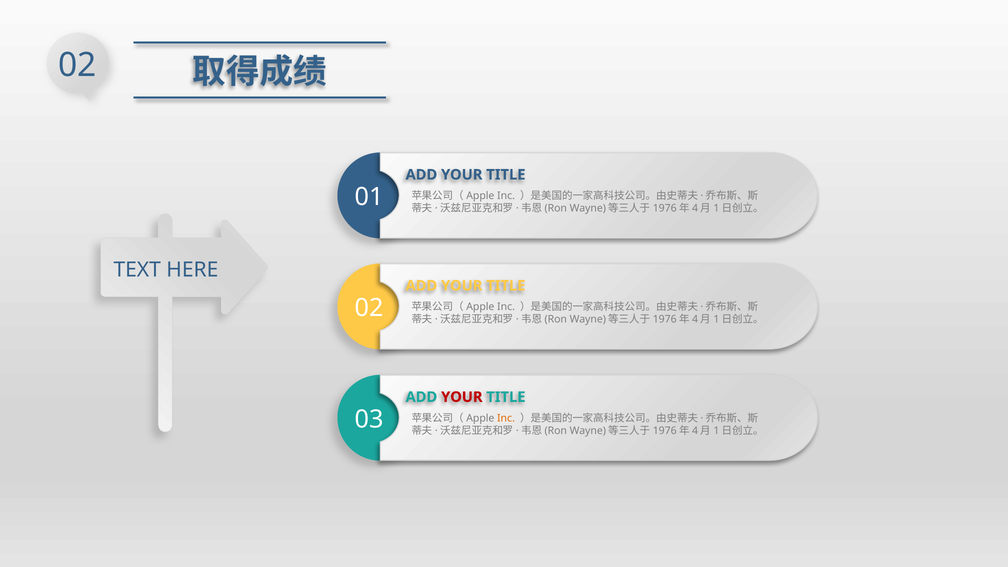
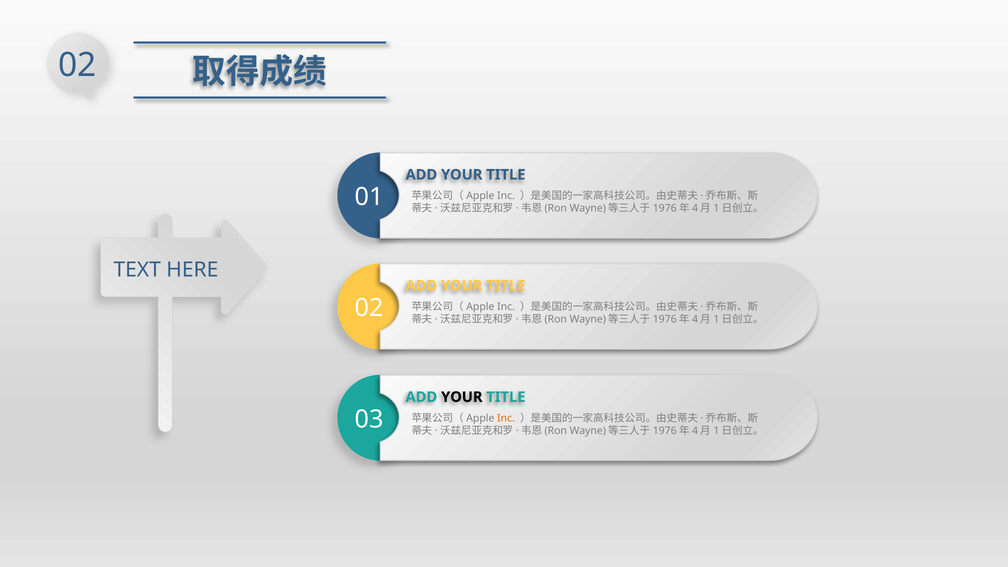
YOUR at (462, 397) colour: red -> black
